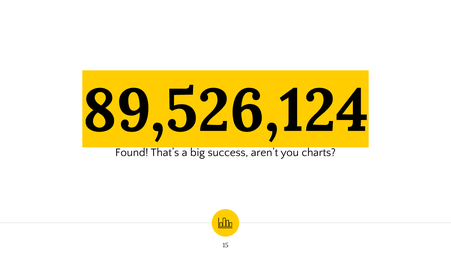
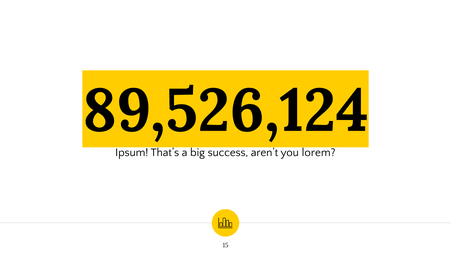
Found: Found -> Ipsum
charts: charts -> lorem
